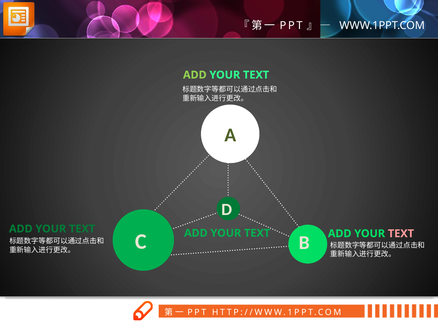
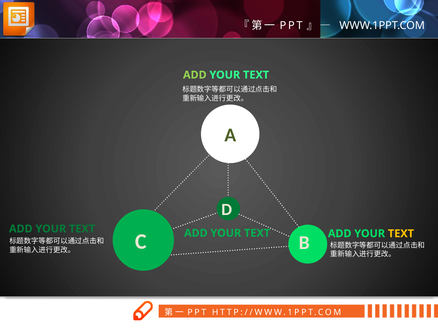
TEXT at (401, 233) colour: pink -> yellow
